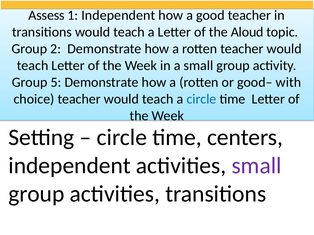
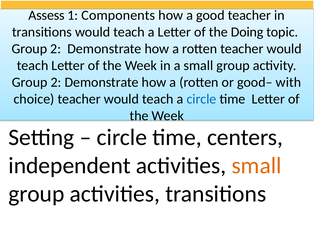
1 Independent: Independent -> Components
Aloud: Aloud -> Doing
5 at (56, 82): 5 -> 2
small at (257, 166) colour: purple -> orange
